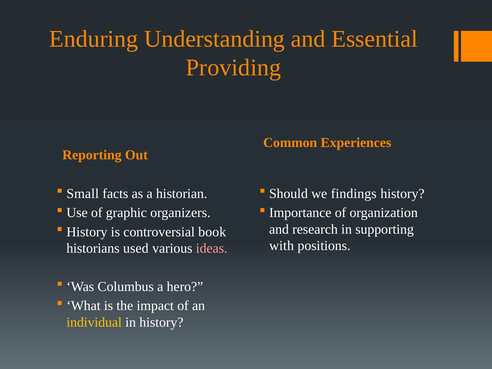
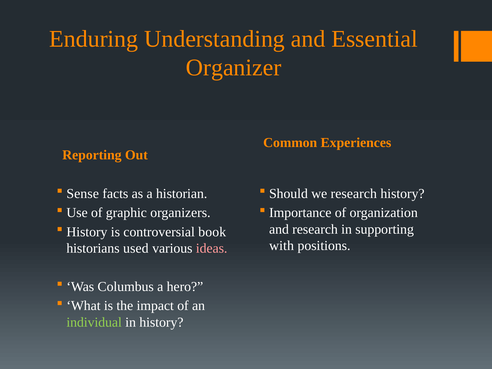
Providing: Providing -> Organizer
Small: Small -> Sense
we findings: findings -> research
individual colour: yellow -> light green
